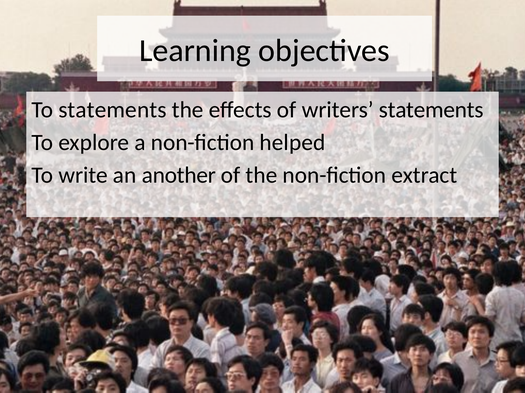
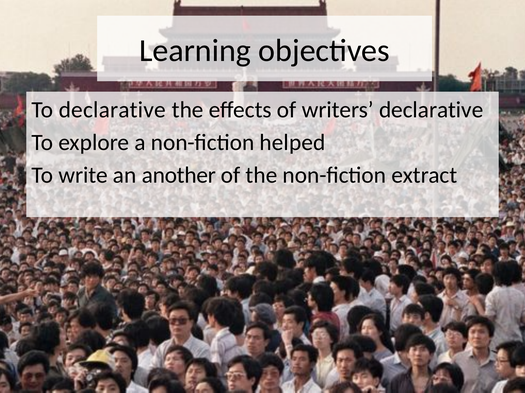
To statements: statements -> declarative
writers statements: statements -> declarative
